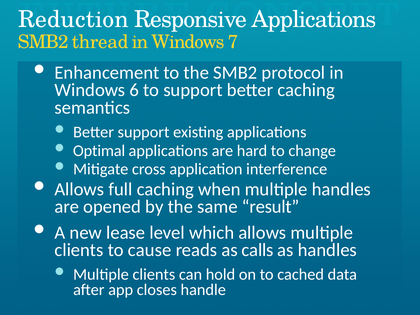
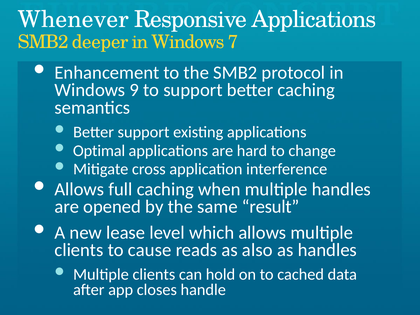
Reduction: Reduction -> Whenever
thread: thread -> deeper
6: 6 -> 9
calls: calls -> also
